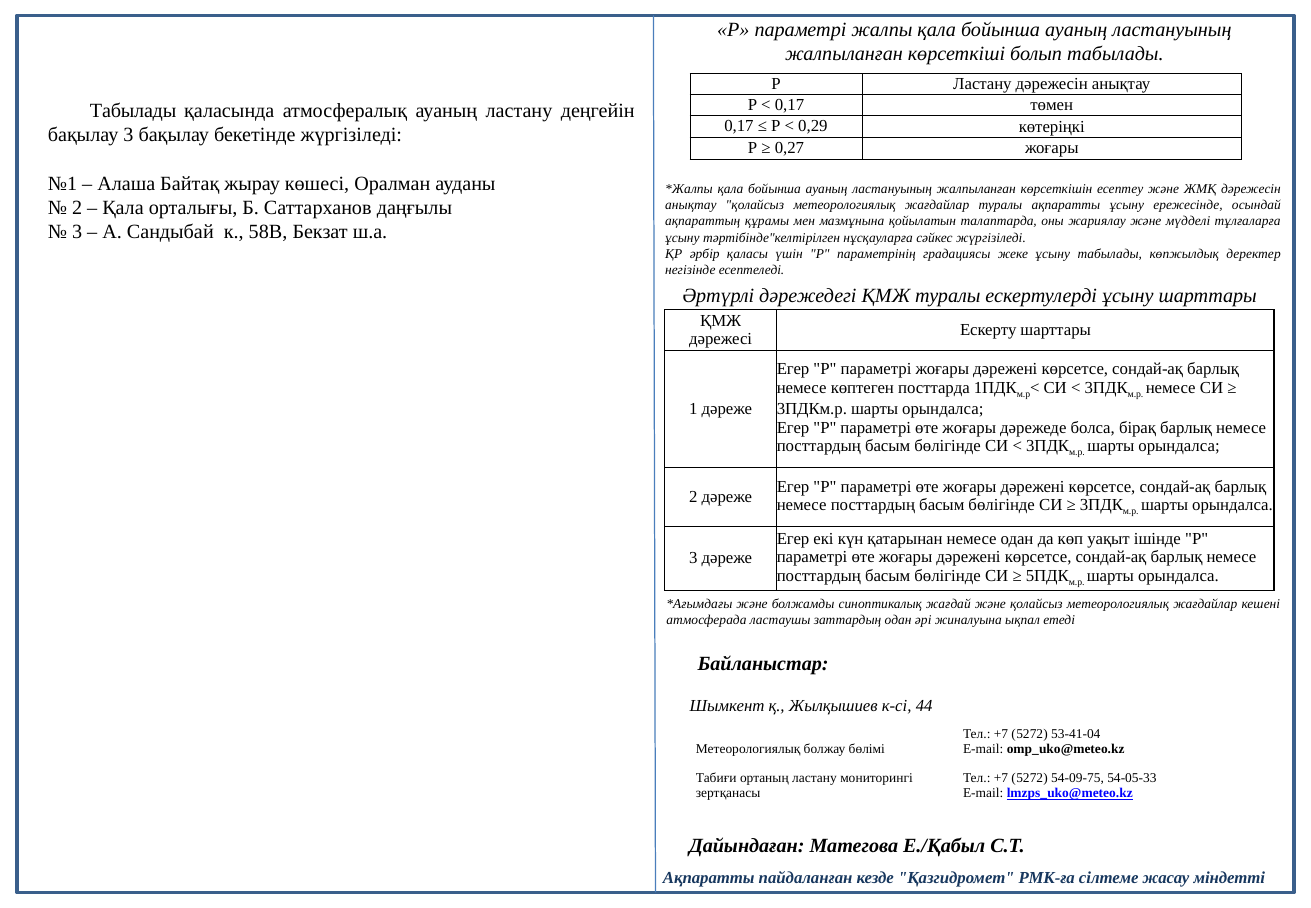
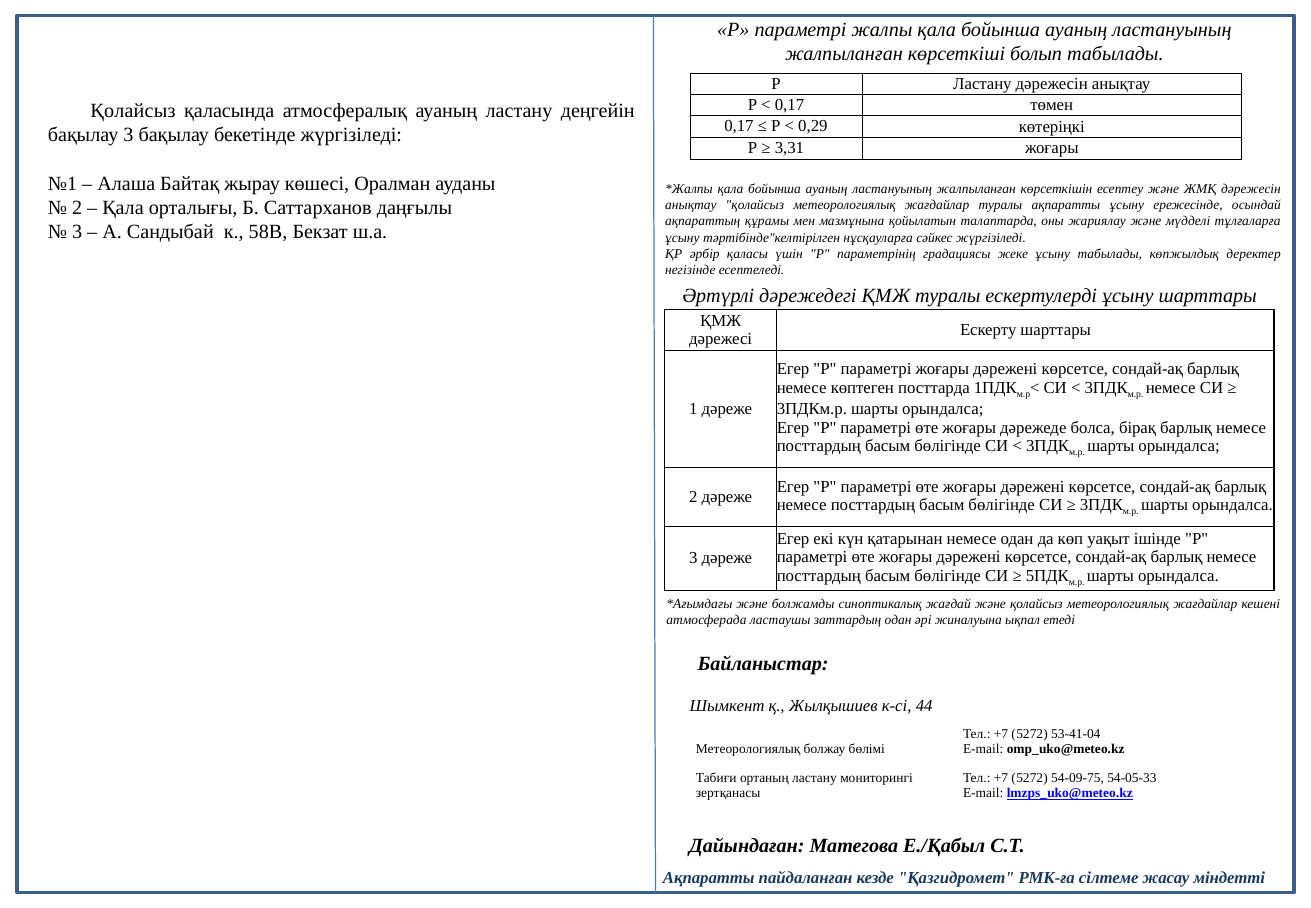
Табылады at (133, 111): Табылады -> Қолайсыз
0,27: 0,27 -> 3,31
